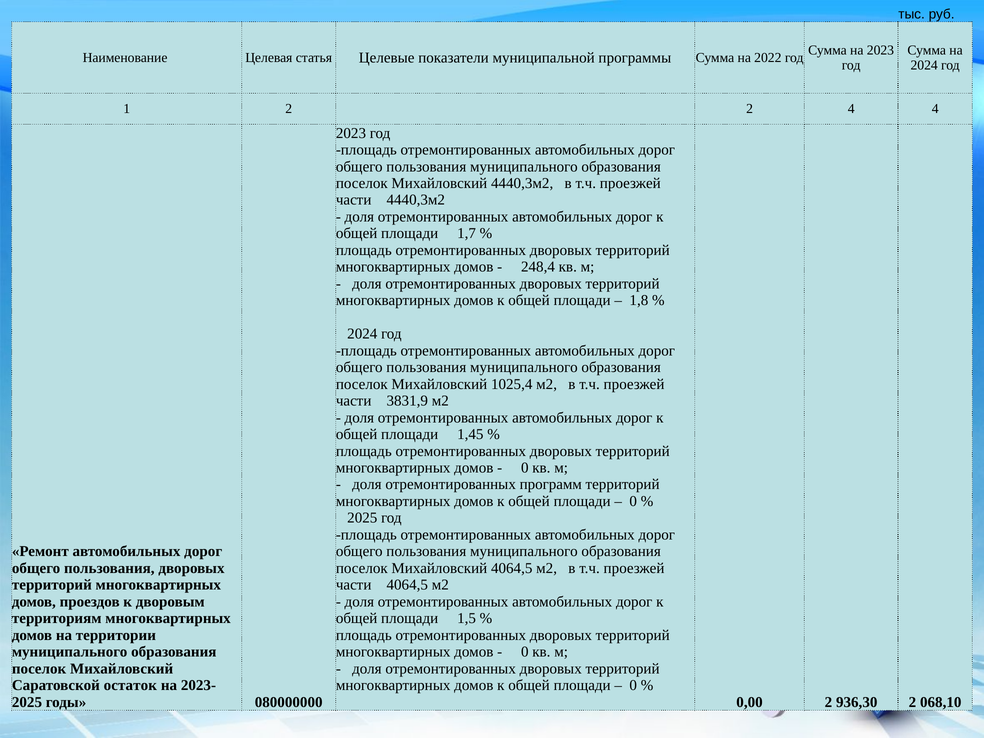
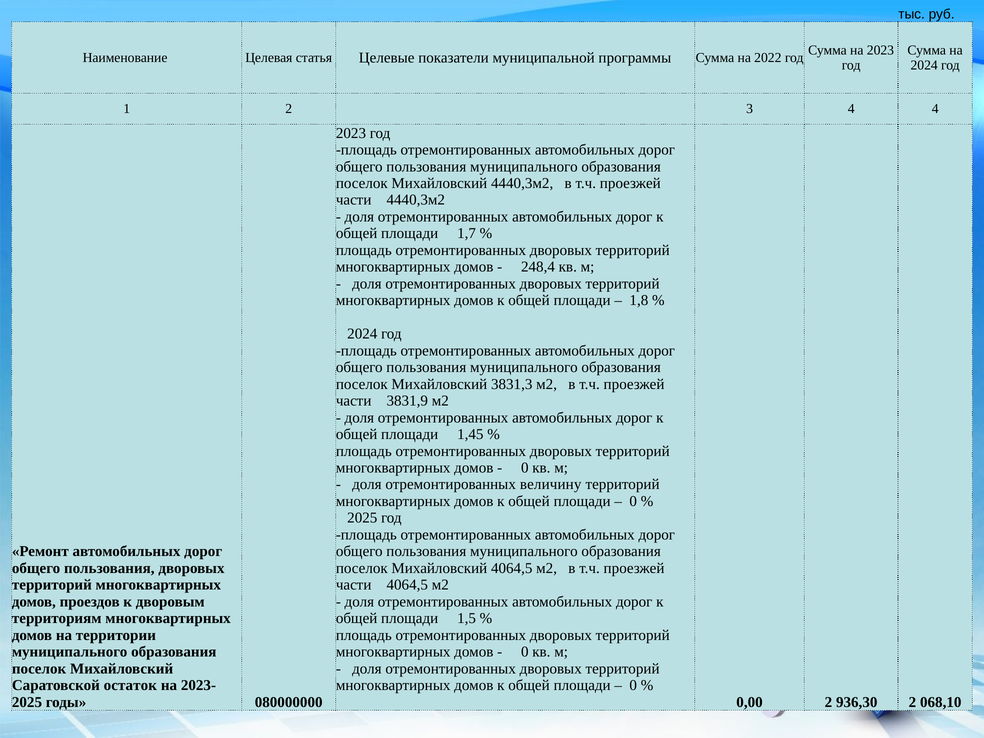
2 2: 2 -> 3
1025,4: 1025,4 -> 3831,3
программ: программ -> величину
